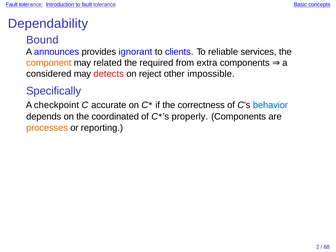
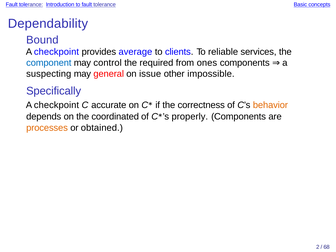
announces at (57, 52): announces -> checkpoint
ignorant: ignorant -> average
component colour: orange -> blue
related: related -> control
extra: extra -> ones
considered: considered -> suspecting
detects: detects -> general
reject: reject -> issue
behavior colour: blue -> orange
reporting: reporting -> obtained
